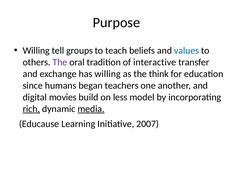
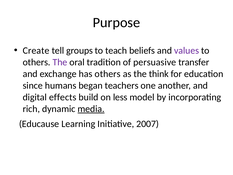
Willing at (36, 50): Willing -> Create
values colour: blue -> purple
interactive: interactive -> persuasive
has willing: willing -> others
movies: movies -> effects
rich underline: present -> none
